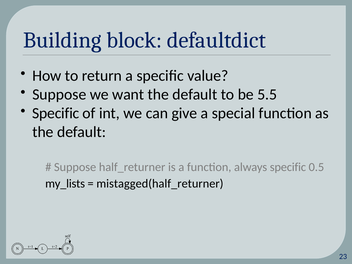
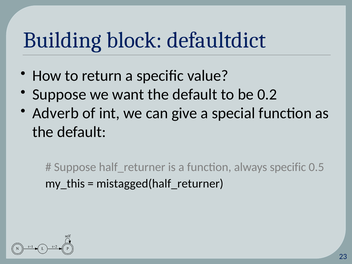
5.5: 5.5 -> 0.2
Specific at (56, 113): Specific -> Adverb
my_lists: my_lists -> my_this
